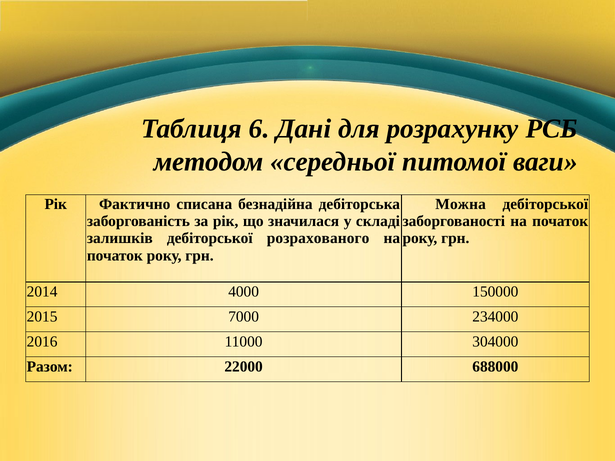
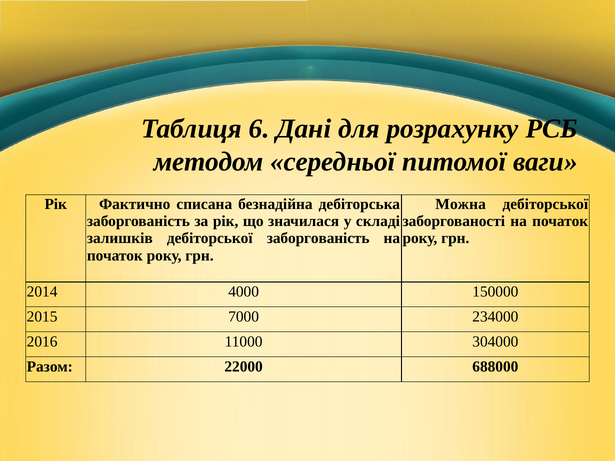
дебіторської розрахованого: розрахованого -> заборгованість
